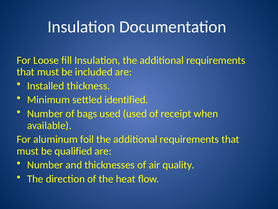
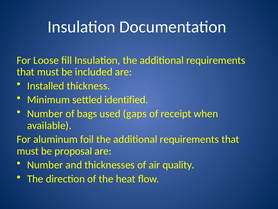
used used: used -> gaps
qualified: qualified -> proposal
